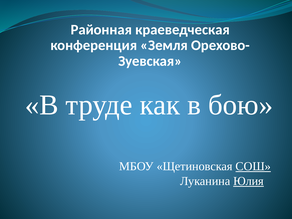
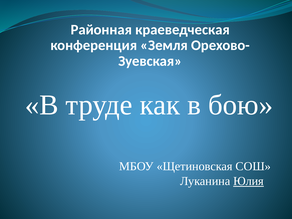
СОШ underline: present -> none
